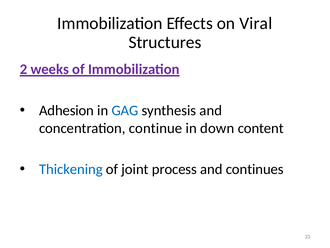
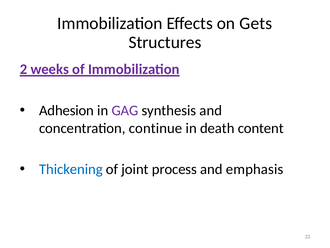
Viral: Viral -> Gets
GAG colour: blue -> purple
down: down -> death
continues: continues -> emphasis
